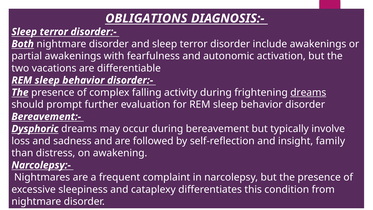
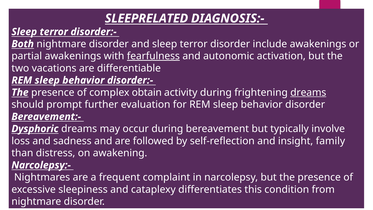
OBLIGATIONS: OBLIGATIONS -> SLEEPRELATED
fearfulness underline: none -> present
falling: falling -> obtain
